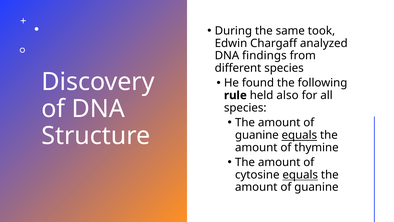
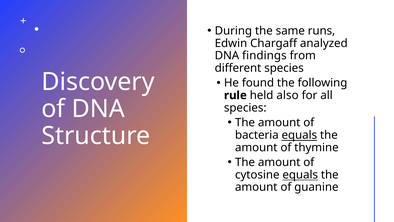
took: took -> runs
guanine at (257, 135): guanine -> bacteria
